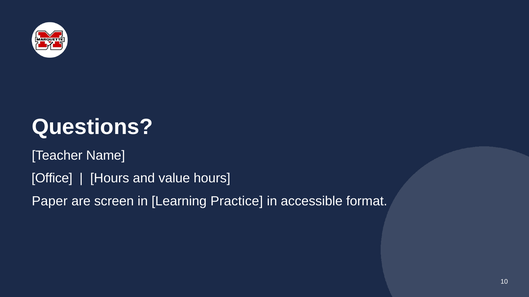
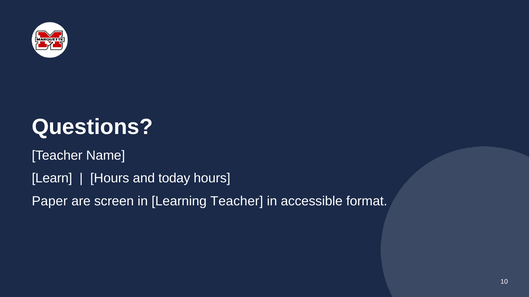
Office: Office -> Learn
value: value -> today
Learning Practice: Practice -> Teacher
